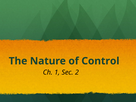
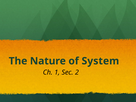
Control: Control -> System
